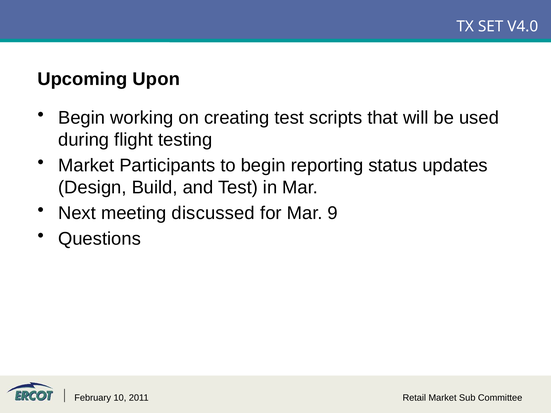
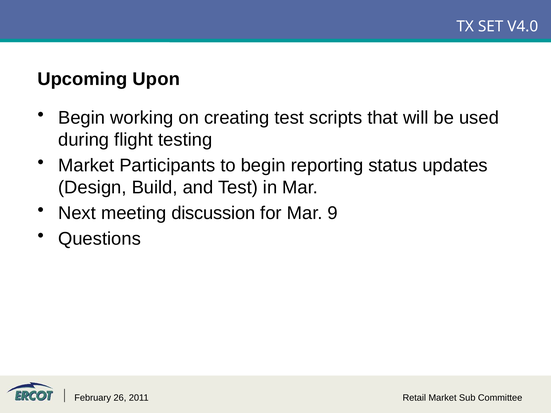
discussed: discussed -> discussion
10: 10 -> 26
